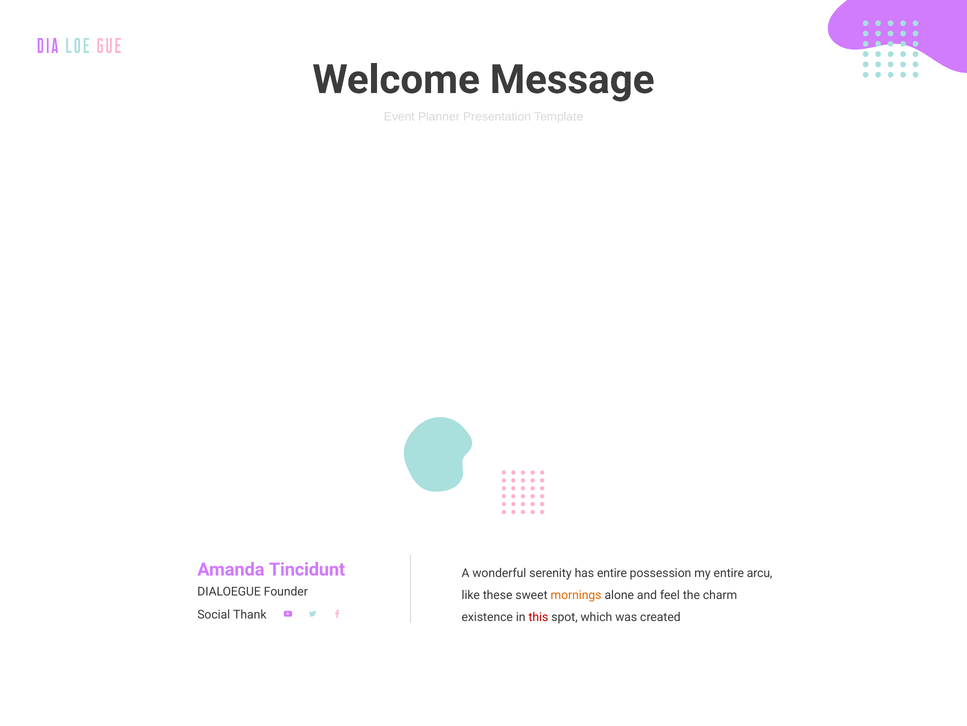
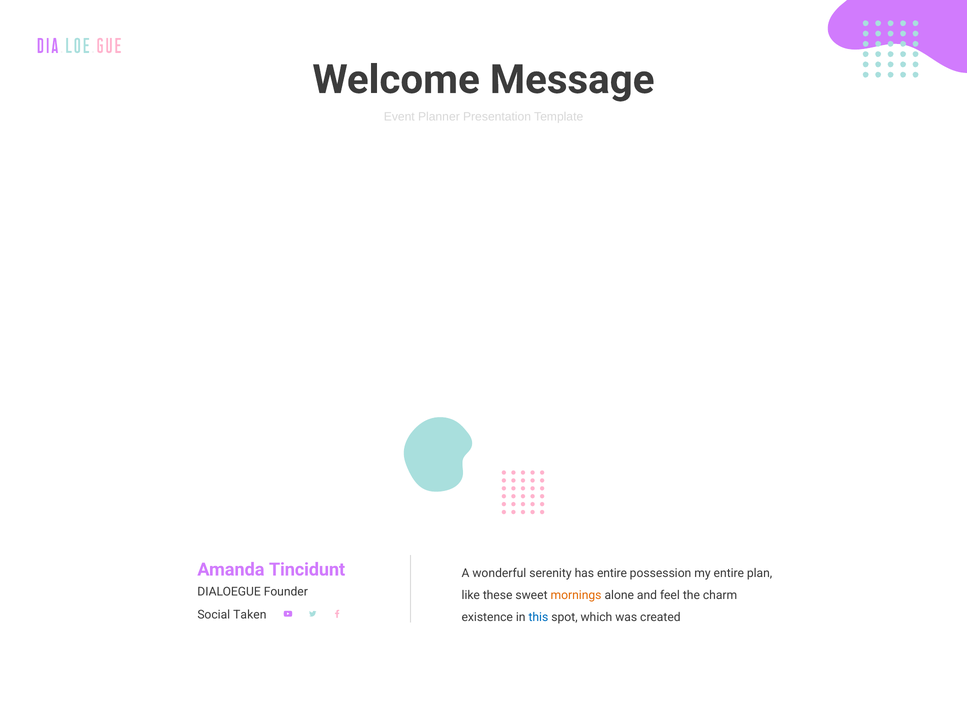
arcu: arcu -> plan
Thank: Thank -> Taken
this colour: red -> blue
